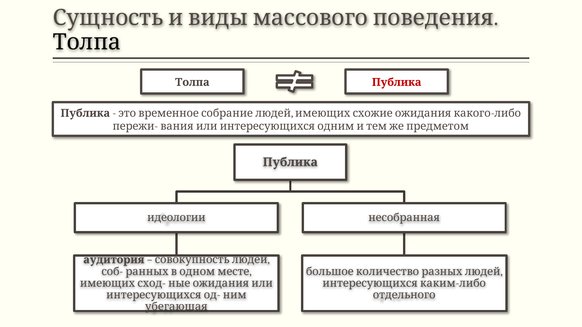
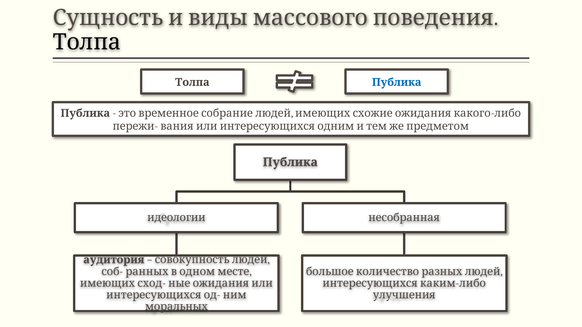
Публика at (397, 82) colour: red -> blue
отдельного: отдельного -> улучшения
убегающая: убегающая -> моральных
